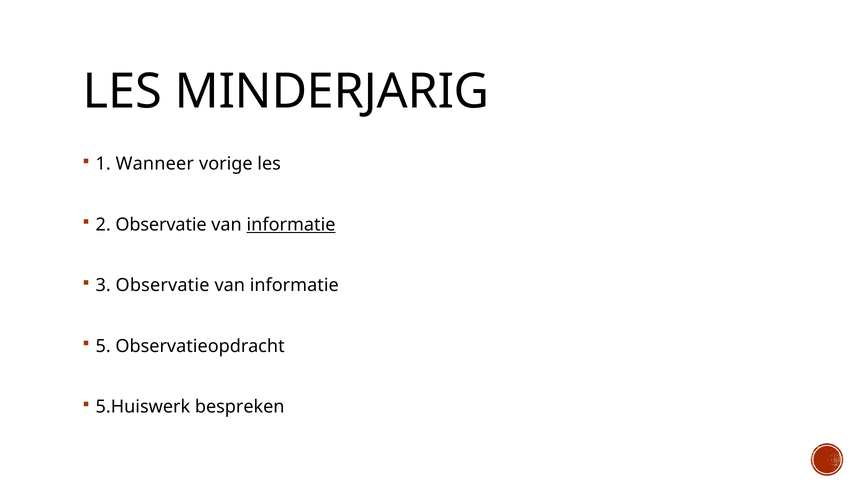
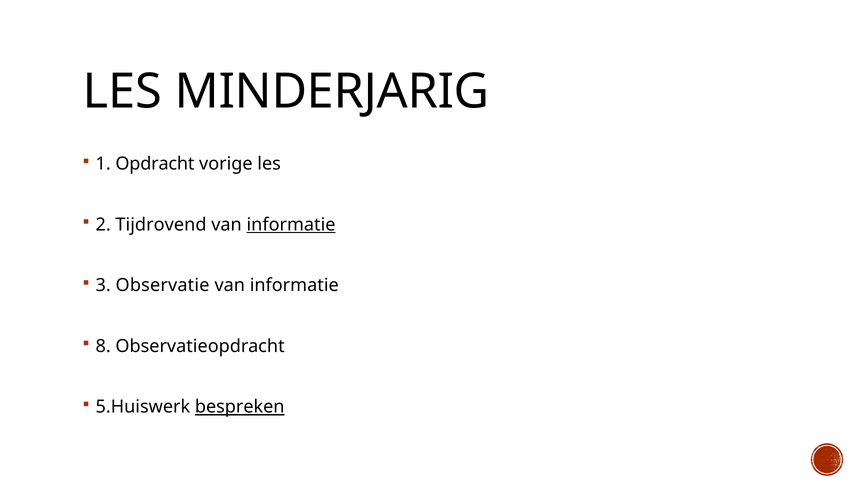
Wanneer: Wanneer -> Opdracht
2 Observatie: Observatie -> Tijdrovend
5: 5 -> 8
bespreken underline: none -> present
